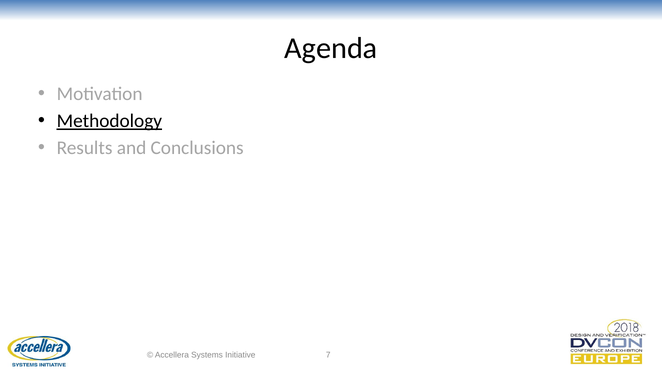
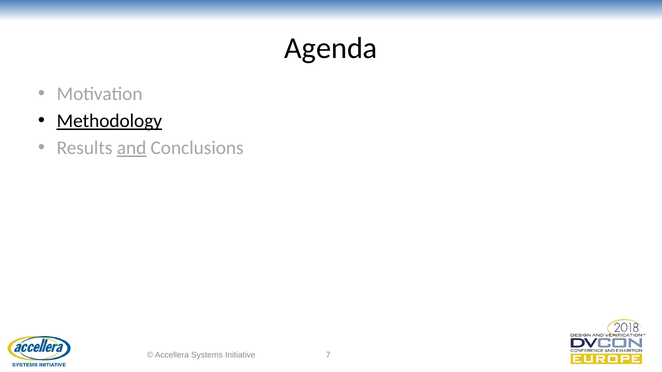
and underline: none -> present
